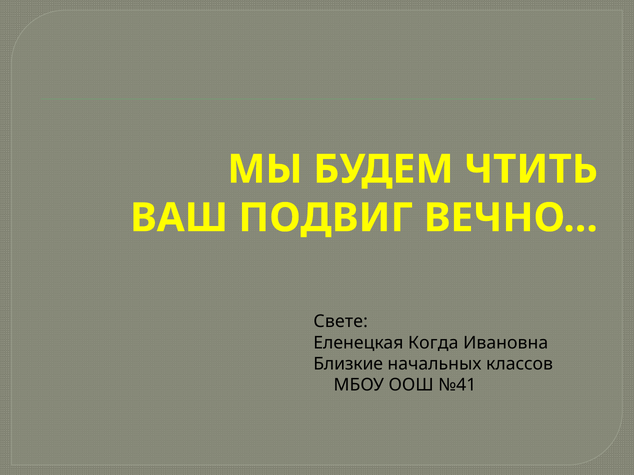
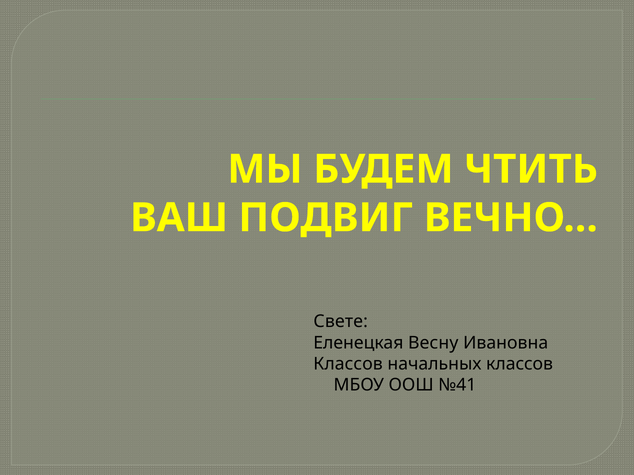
Когда: Когда -> Весну
Близкие at (348, 364): Близкие -> Классов
